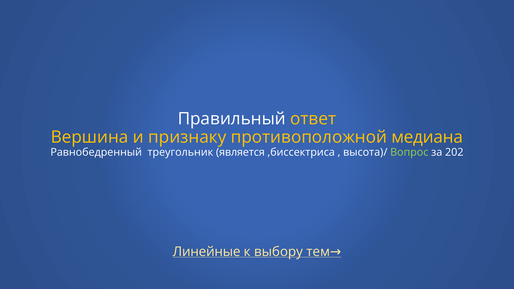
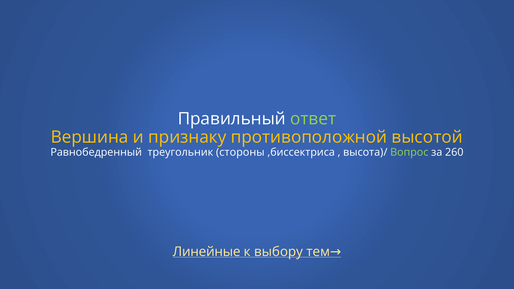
ответ colour: yellow -> light green
медиана: медиана -> высотой
является: является -> стороны
202: 202 -> 260
